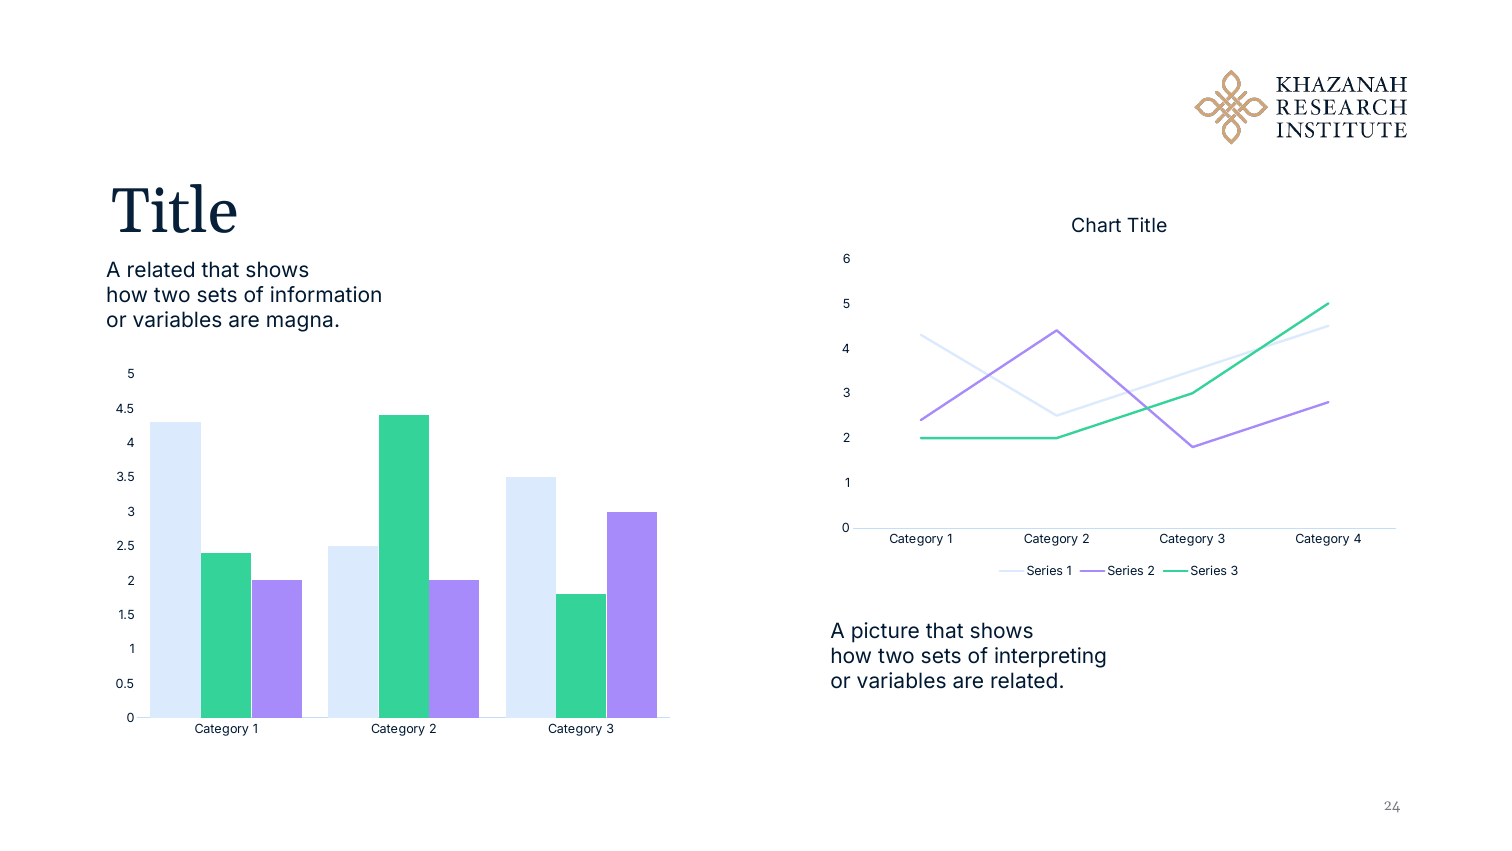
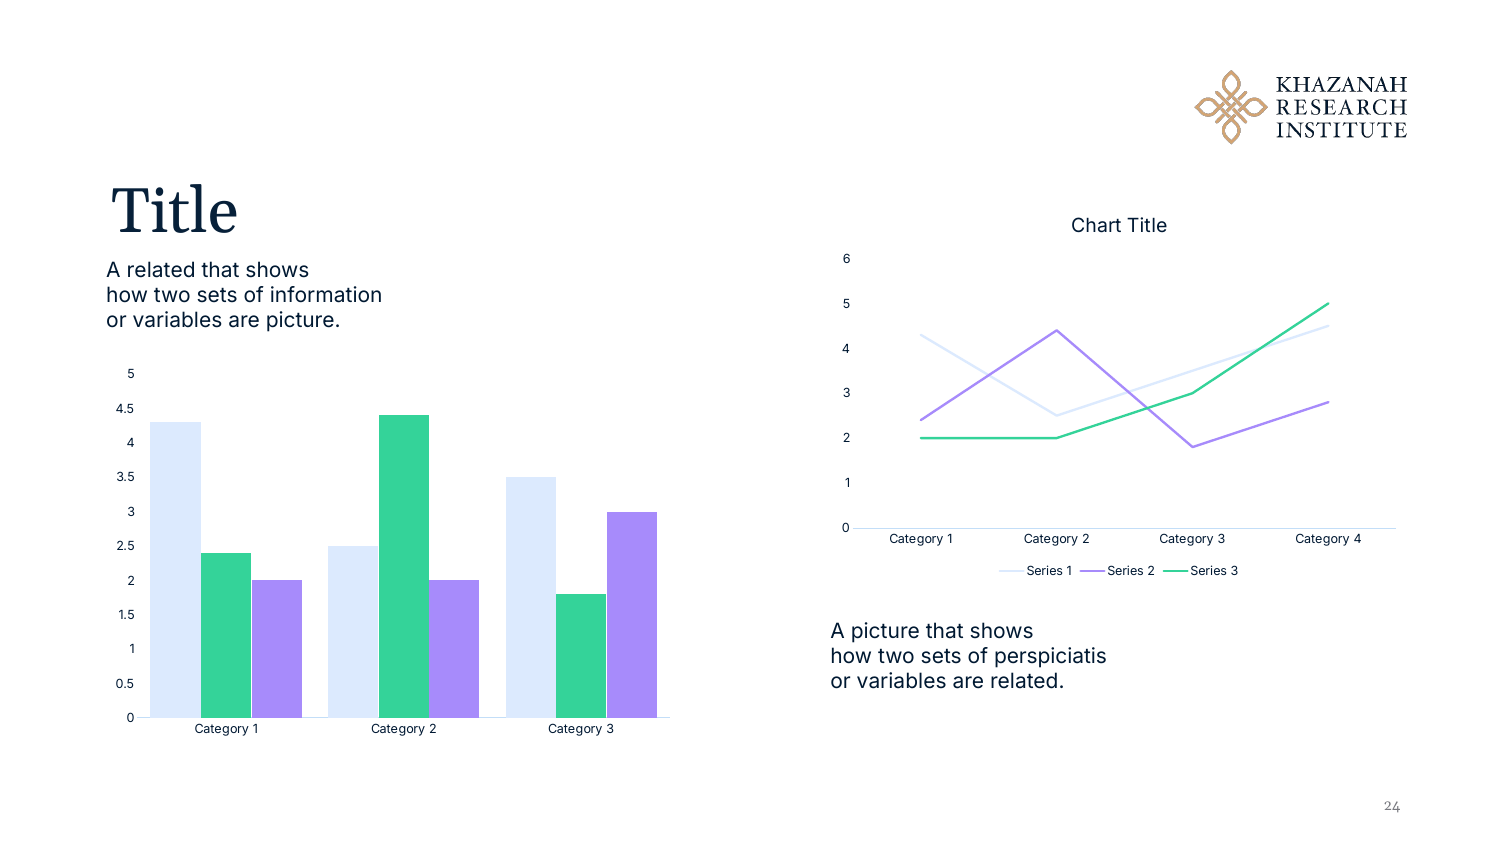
are magna: magna -> picture
interpreting: interpreting -> perspiciatis
